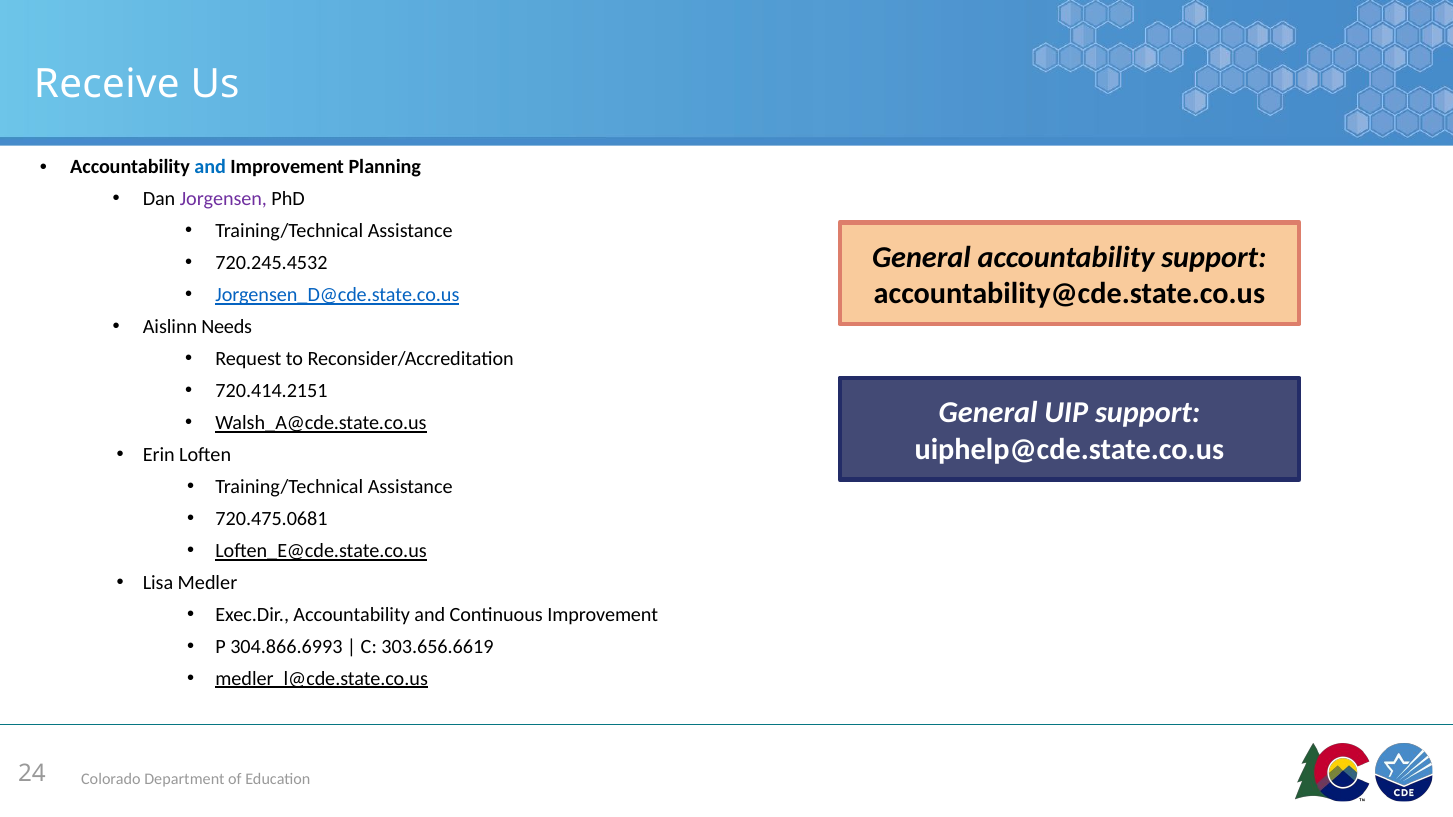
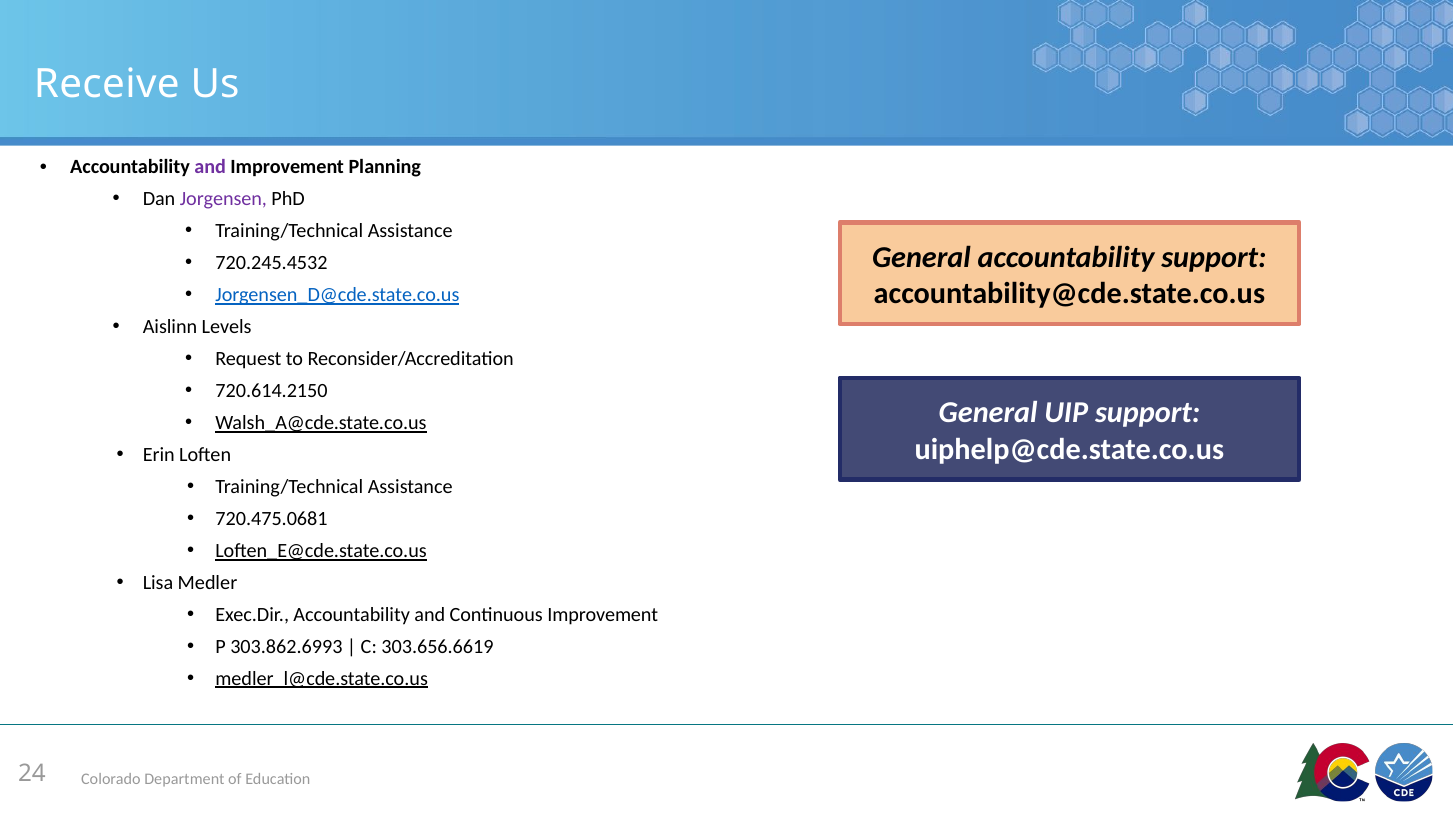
and at (210, 167) colour: blue -> purple
Needs: Needs -> Levels
720.414.2151: 720.414.2151 -> 720.614.2150
304.866.6993: 304.866.6993 -> 303.862.6993
